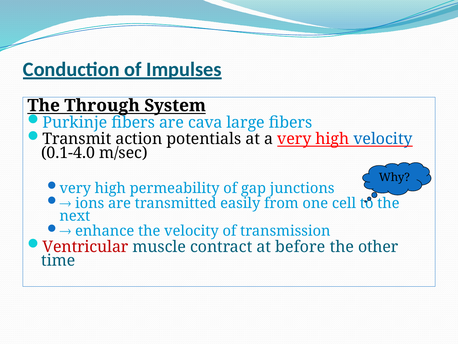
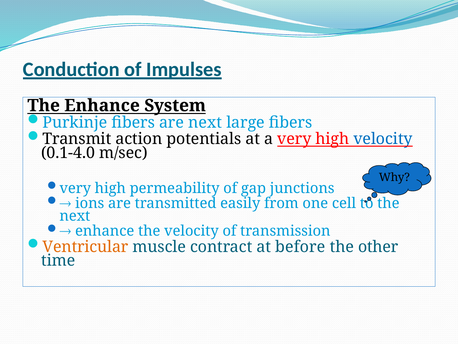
The Through: Through -> Enhance
are cava: cava -> next
Ventricular colour: red -> orange
